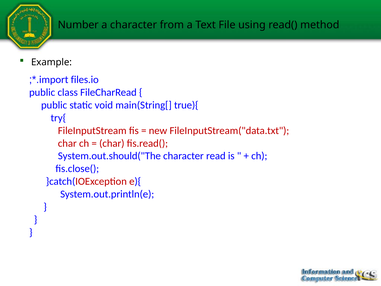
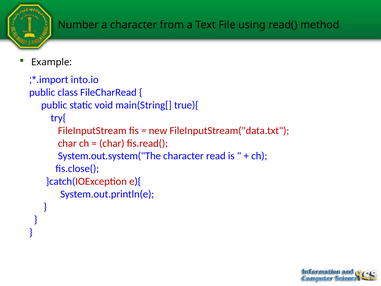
files.io: files.io -> into.io
System.out.should("The: System.out.should("The -> System.out.system("The
